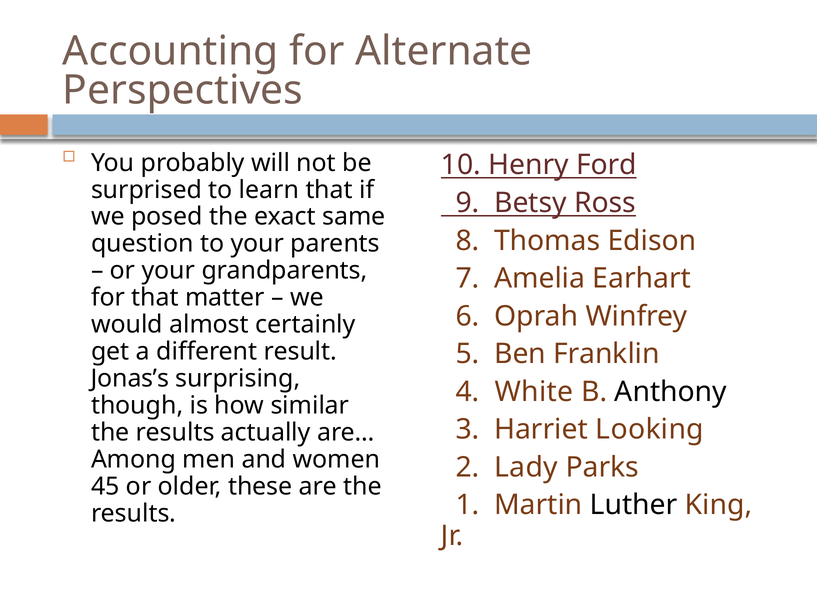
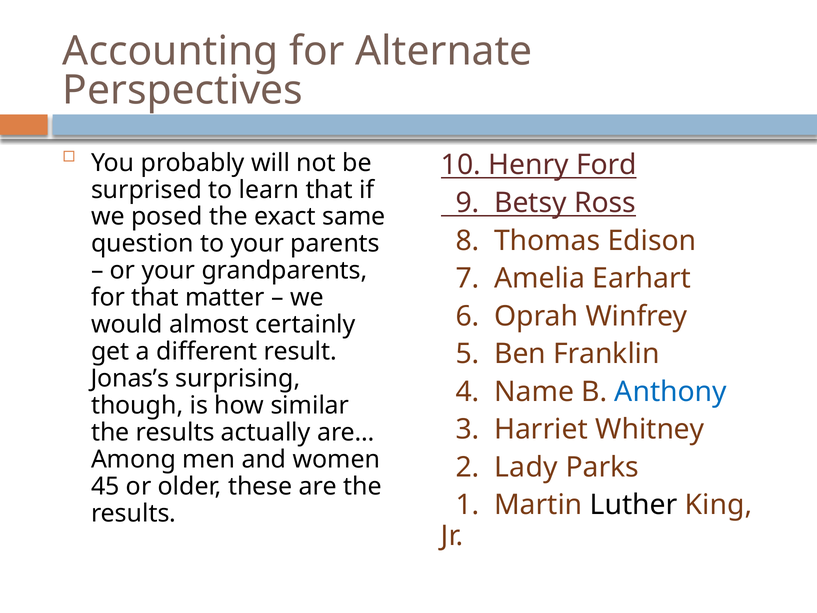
White: White -> Name
Anthony colour: black -> blue
Looking: Looking -> Whitney
